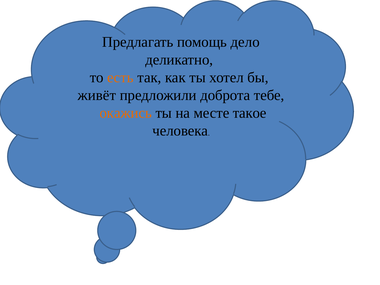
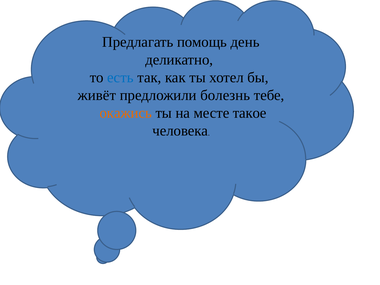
дело: дело -> день
есть colour: orange -> blue
доброта: доброта -> болезнь
